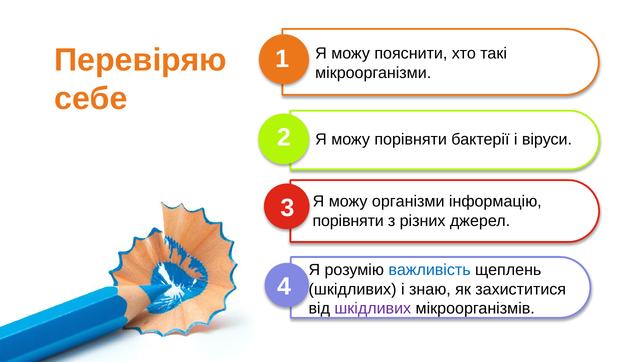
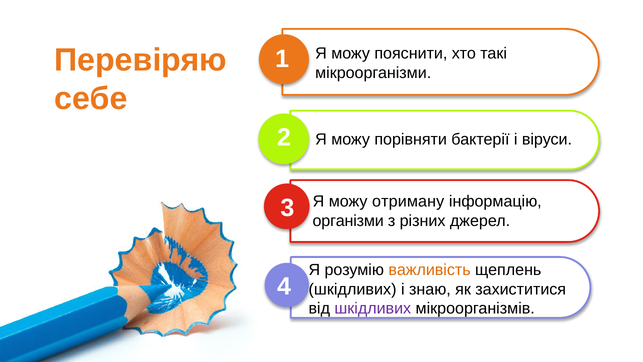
організми: організми -> отриману
порівняти at (348, 221): порівняти -> організми
важливість colour: blue -> orange
